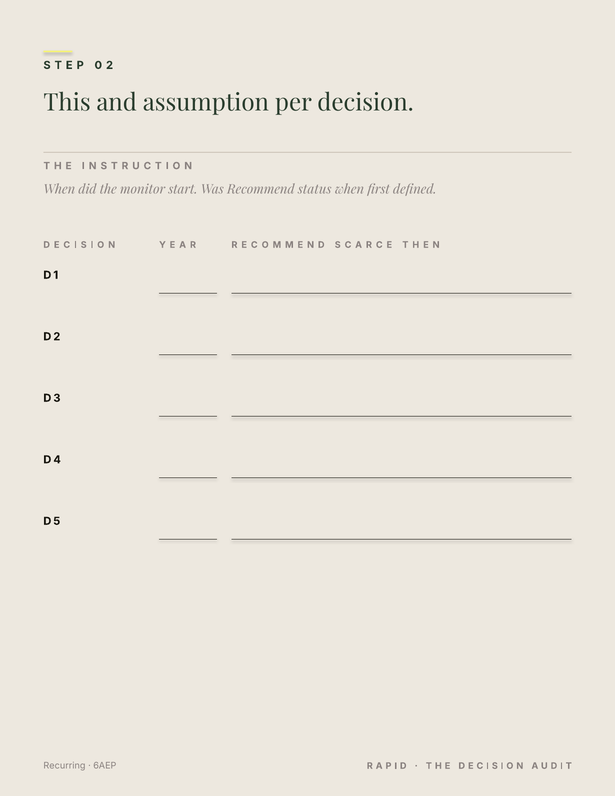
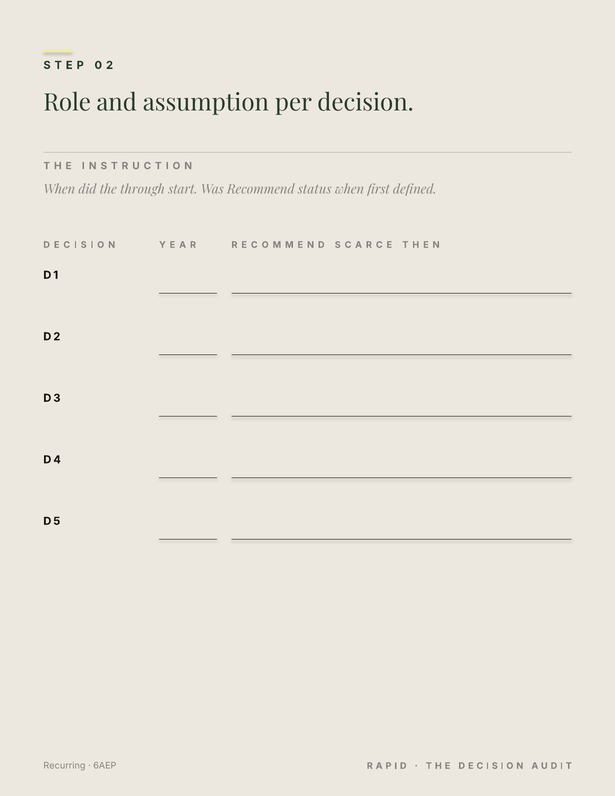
This: This -> Role
monitor: monitor -> through
